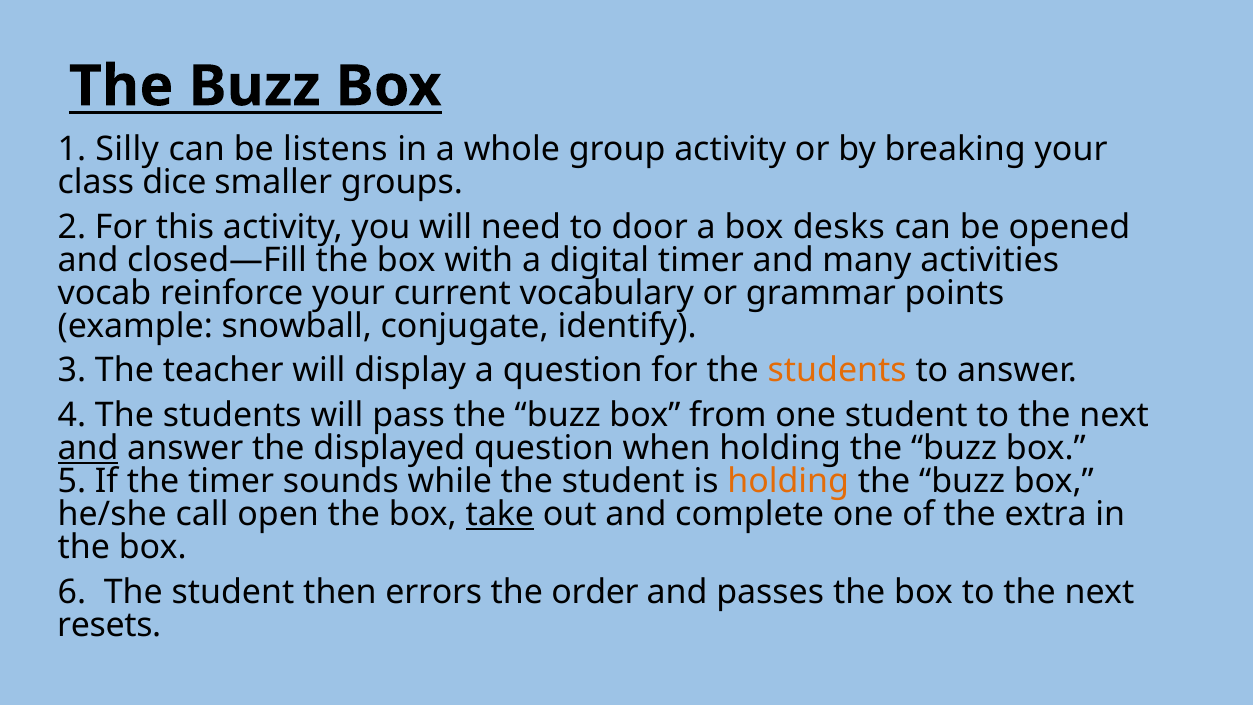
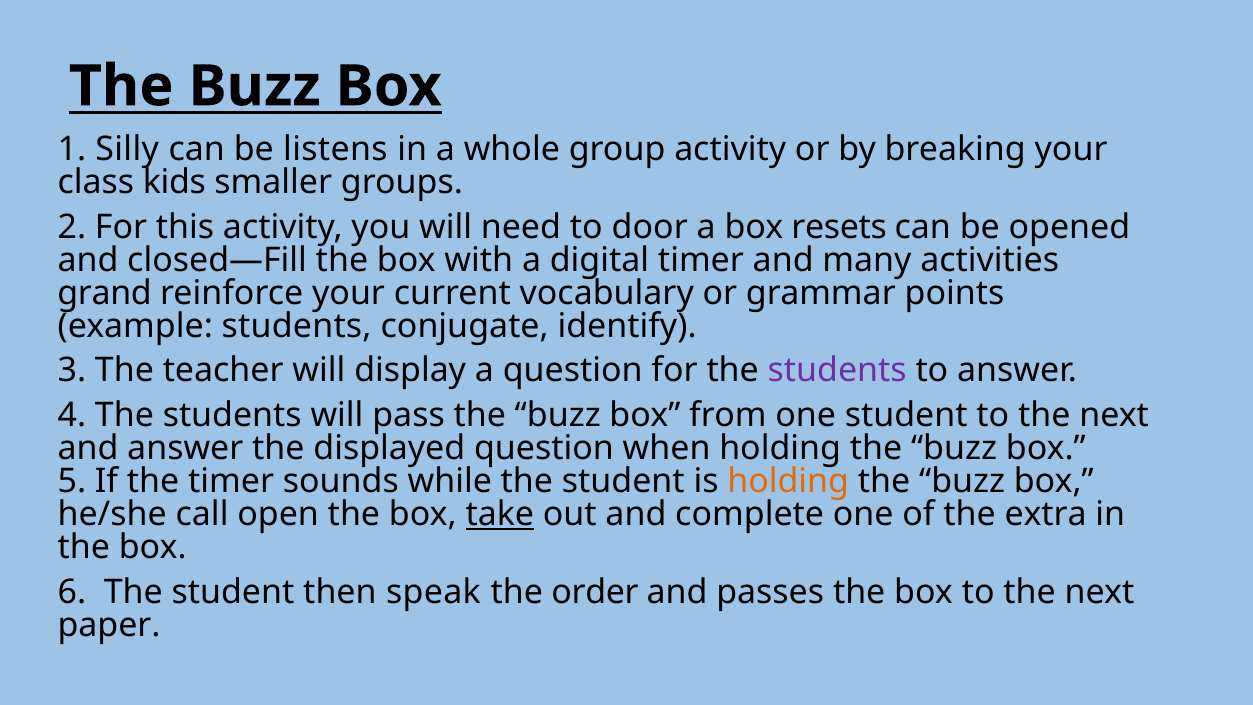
dice: dice -> kids
desks: desks -> resets
vocab: vocab -> grand
example snowball: snowball -> students
students at (837, 371) colour: orange -> purple
and at (88, 448) underline: present -> none
errors: errors -> speak
resets: resets -> paper
